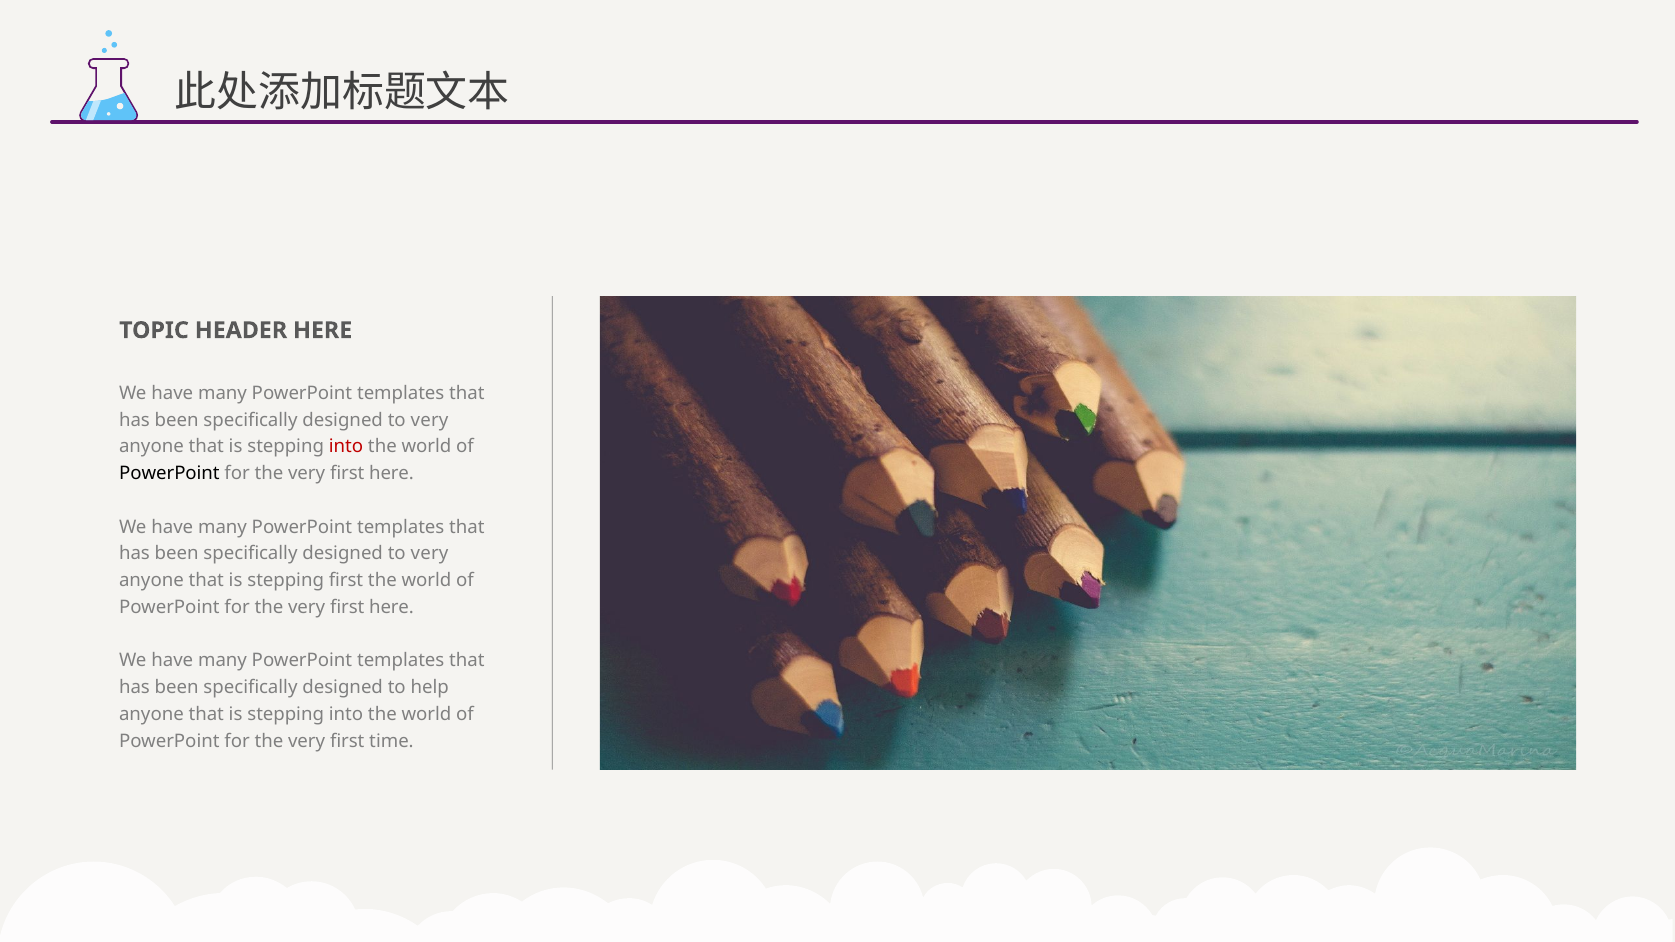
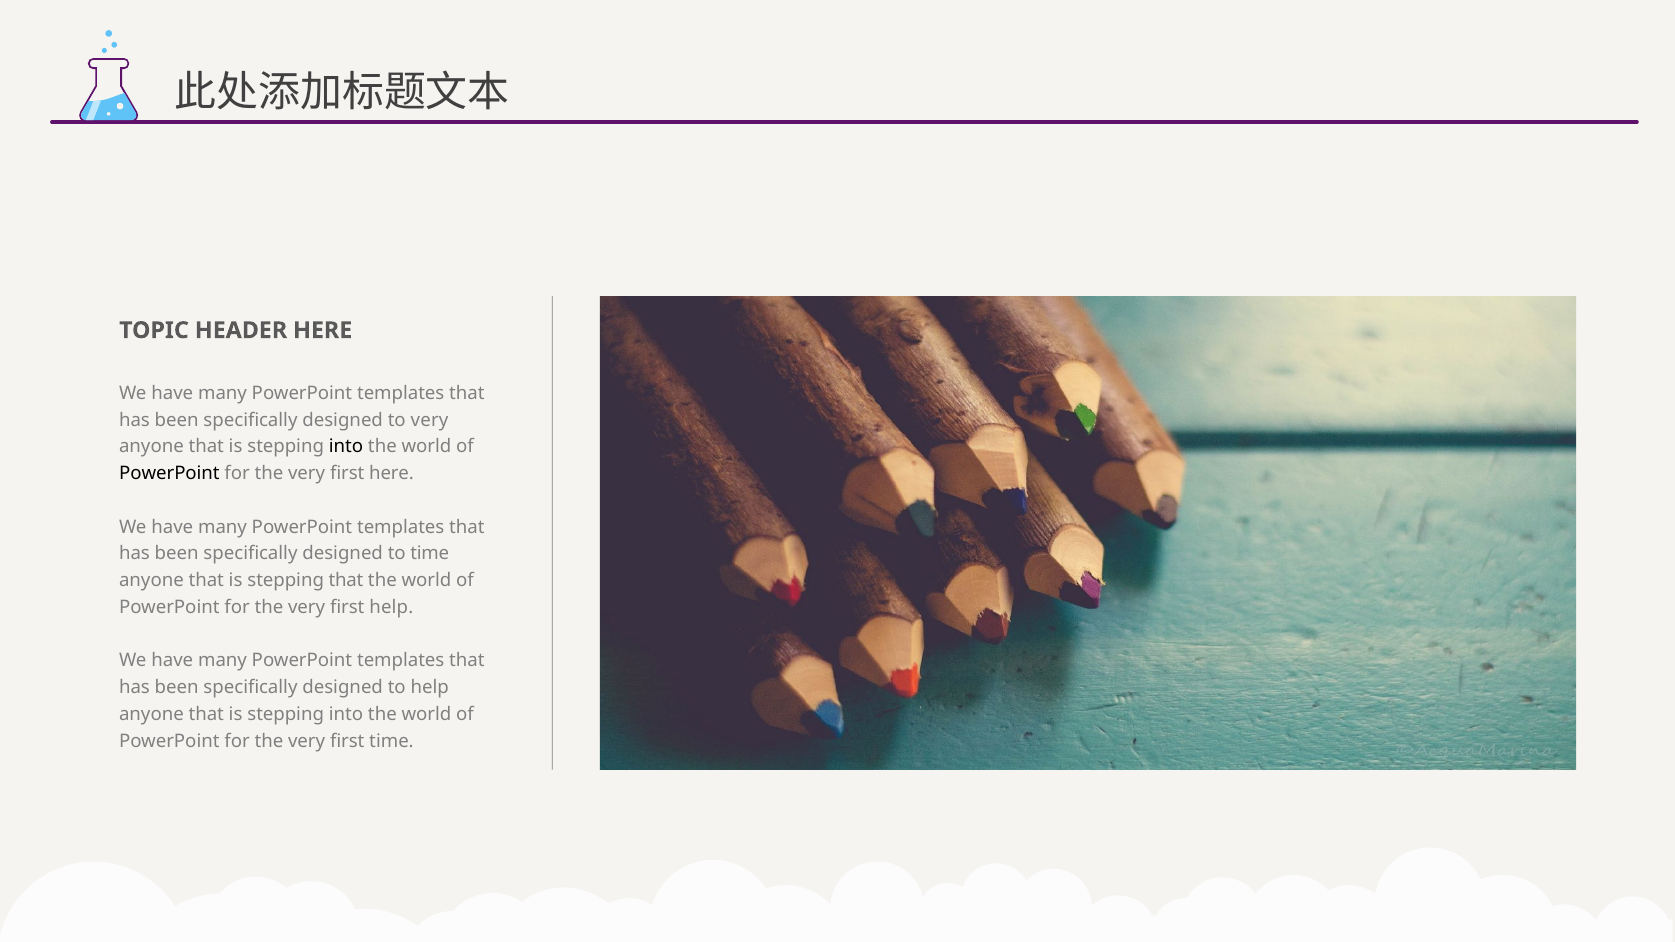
into at (346, 447) colour: red -> black
very at (430, 554): very -> time
stepping first: first -> that
here at (392, 607): here -> help
